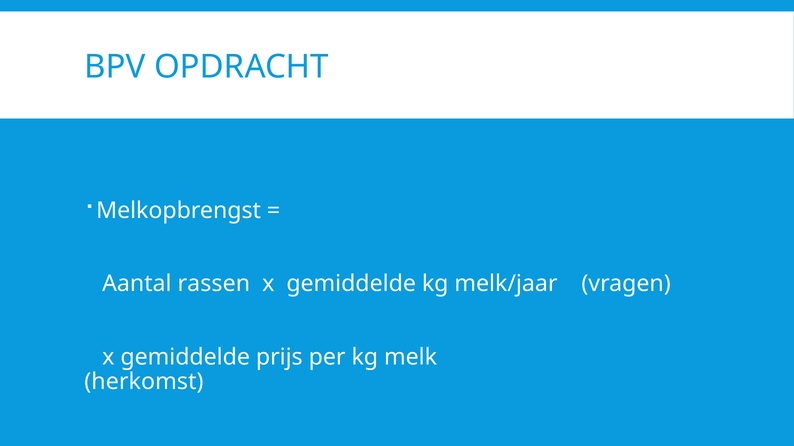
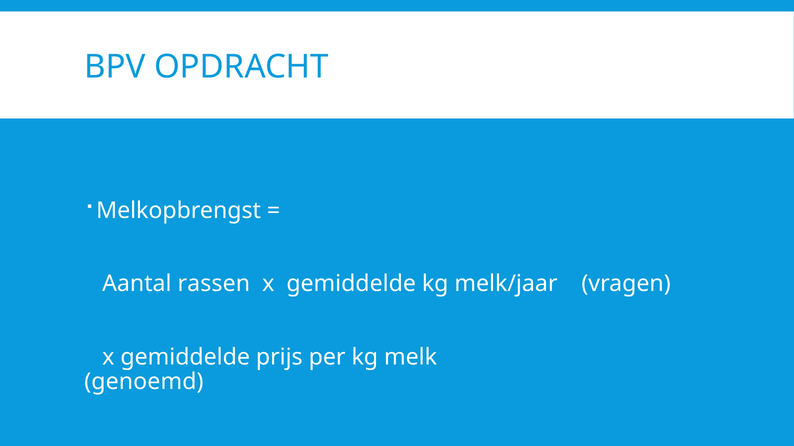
herkomst: herkomst -> genoemd
